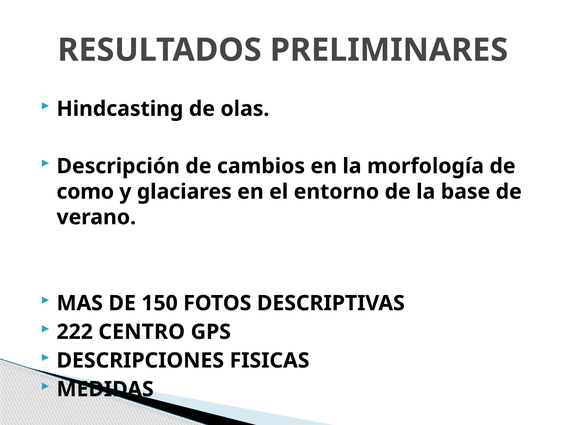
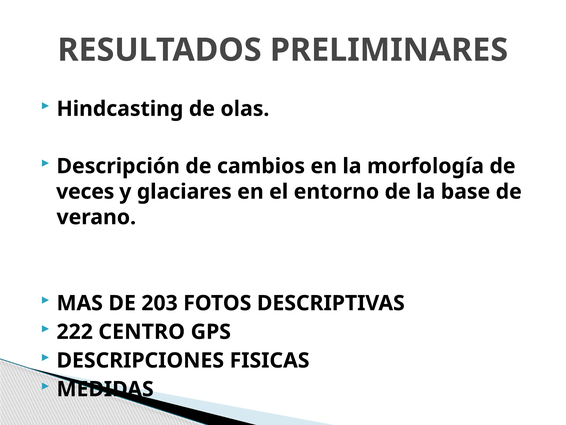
como: como -> veces
150: 150 -> 203
